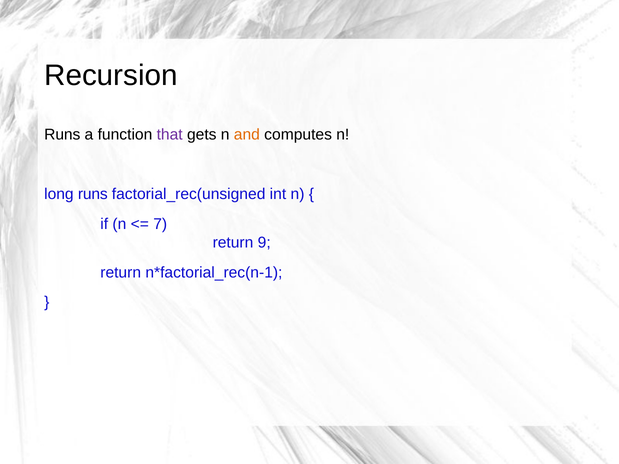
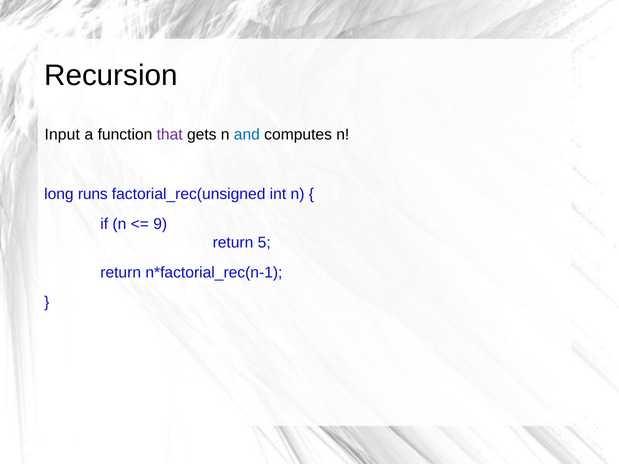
Runs at (62, 135): Runs -> Input
and colour: orange -> blue
7: 7 -> 9
9: 9 -> 5
